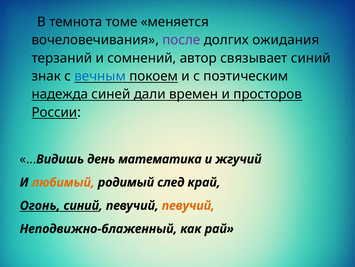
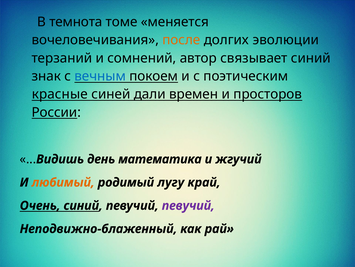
после colour: purple -> orange
ожидания: ожидания -> эволюции
надежда: надежда -> красные
след: след -> лугу
Огонь: Огонь -> Очень
певучий at (188, 205) colour: orange -> purple
